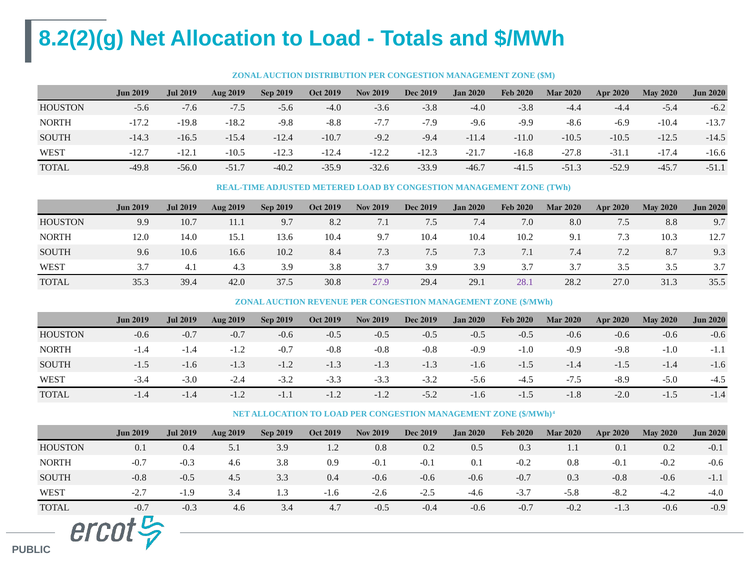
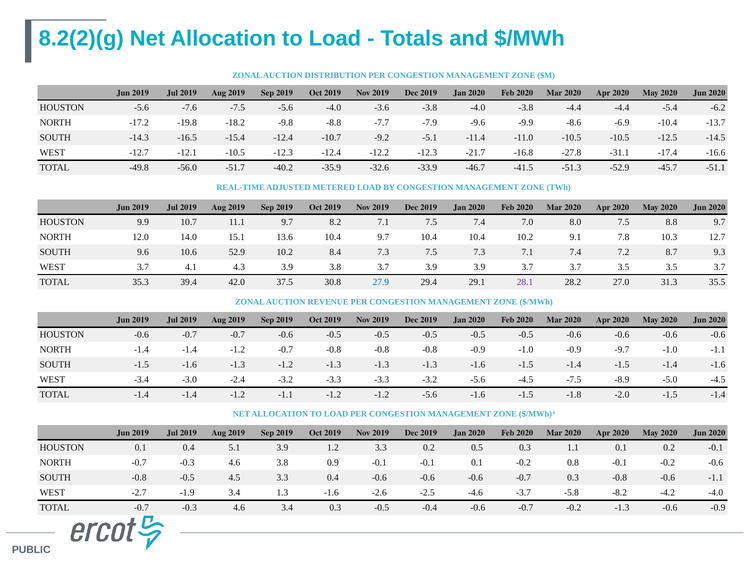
-9.4: -9.4 -> -5.1
9.1 7.3: 7.3 -> 7.8
16.6: 16.6 -> 52.9
27.9 colour: purple -> blue
-0.9 -9.8: -9.8 -> -9.7
-1.2 -5.2: -5.2 -> -5.6
1.2 0.8: 0.8 -> 3.3
3.4 4.7: 4.7 -> 0.3
